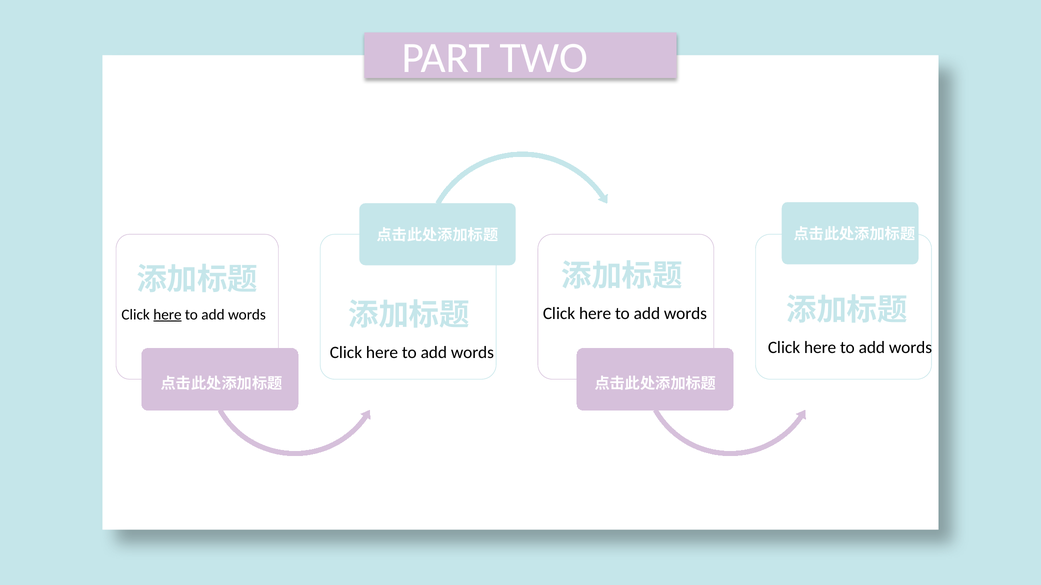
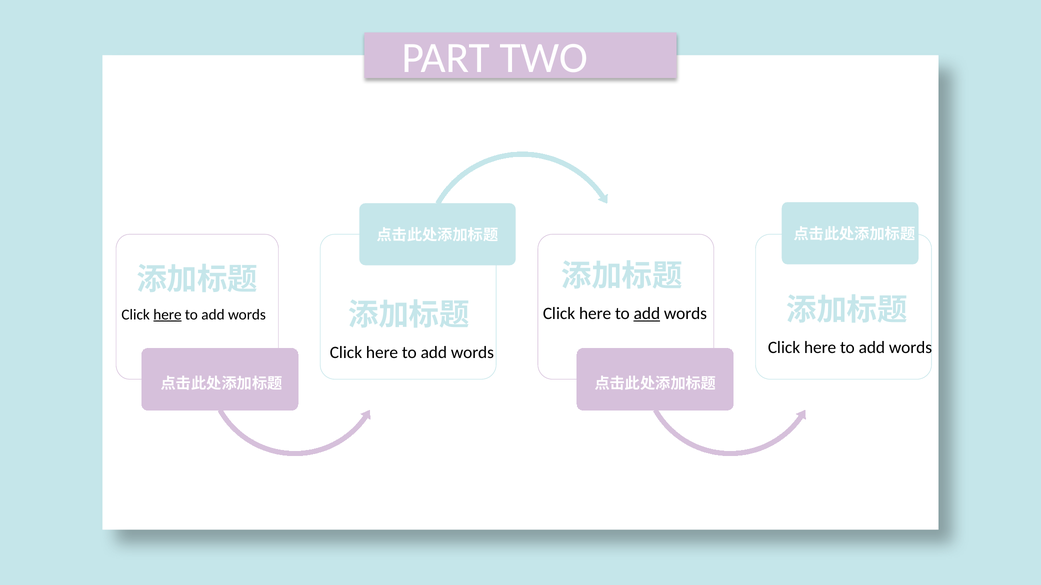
add at (647, 314) underline: none -> present
